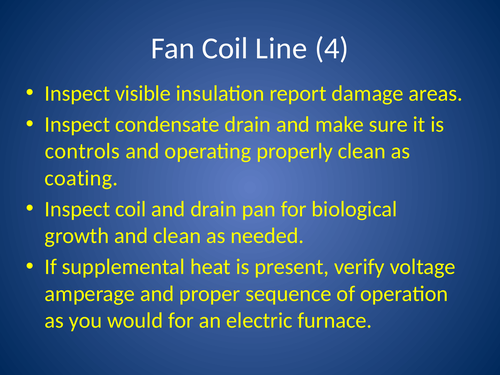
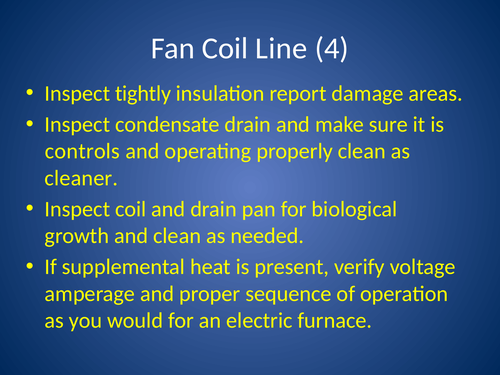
visible: visible -> tightly
coating: coating -> cleaner
